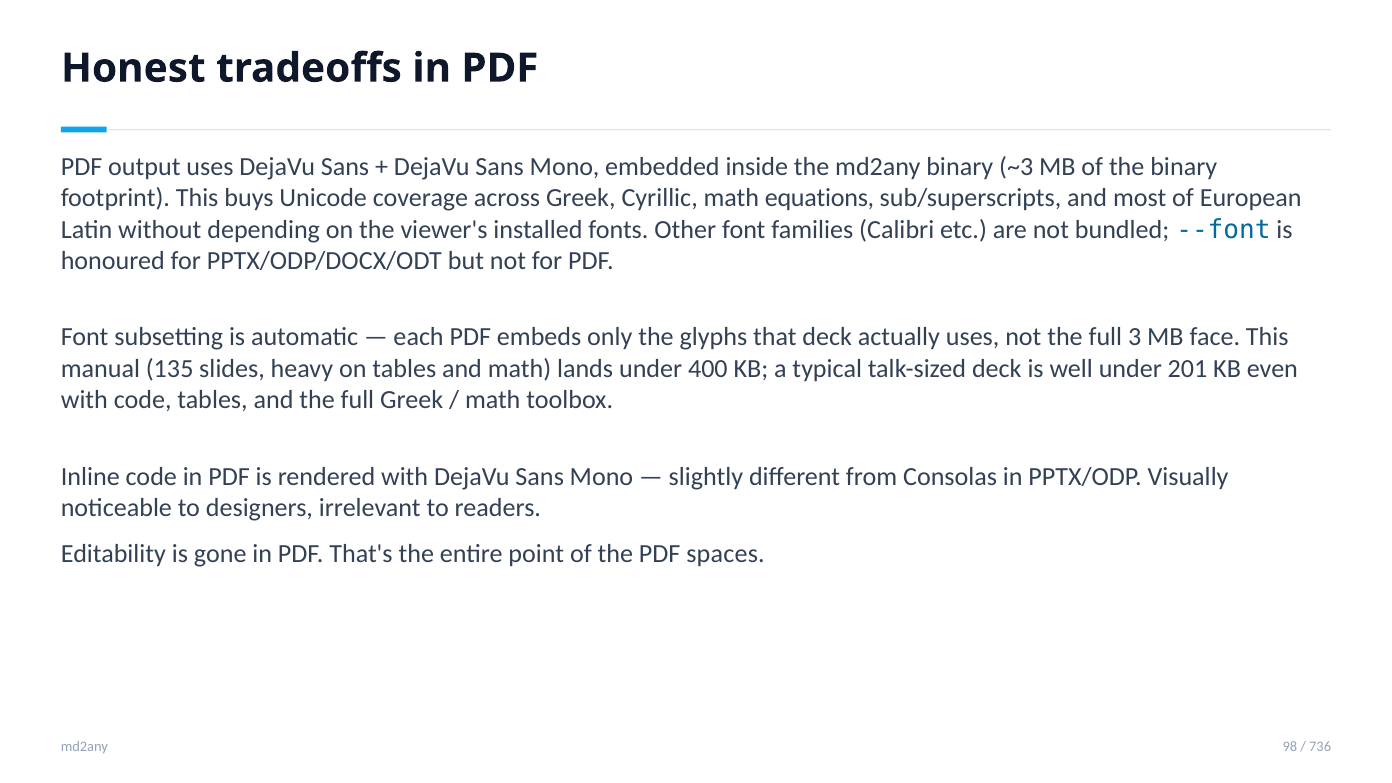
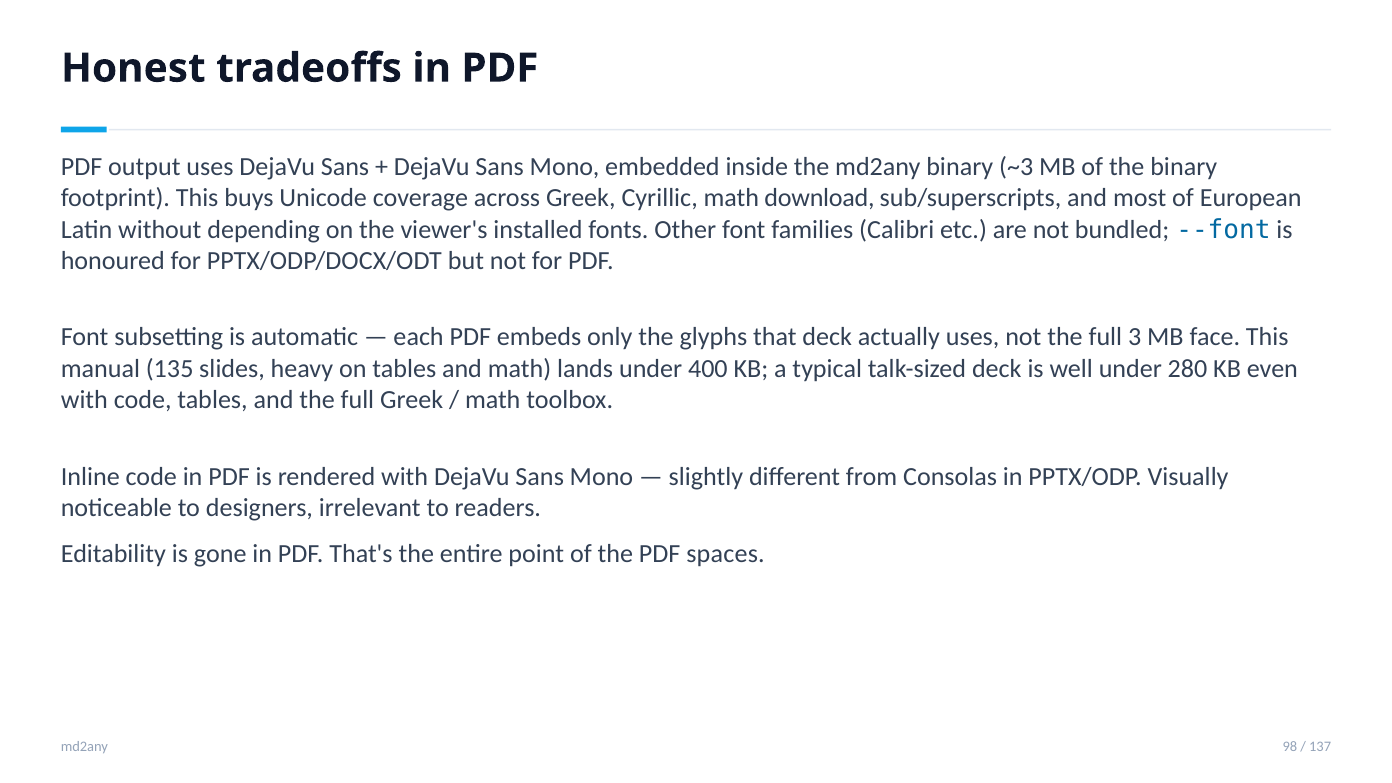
equations: equations -> download
201: 201 -> 280
736: 736 -> 137
